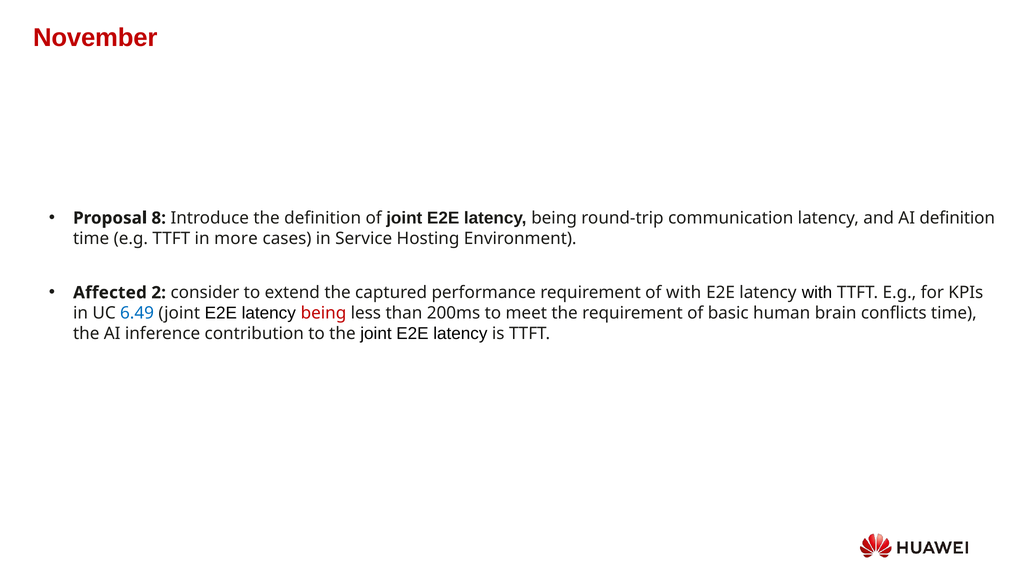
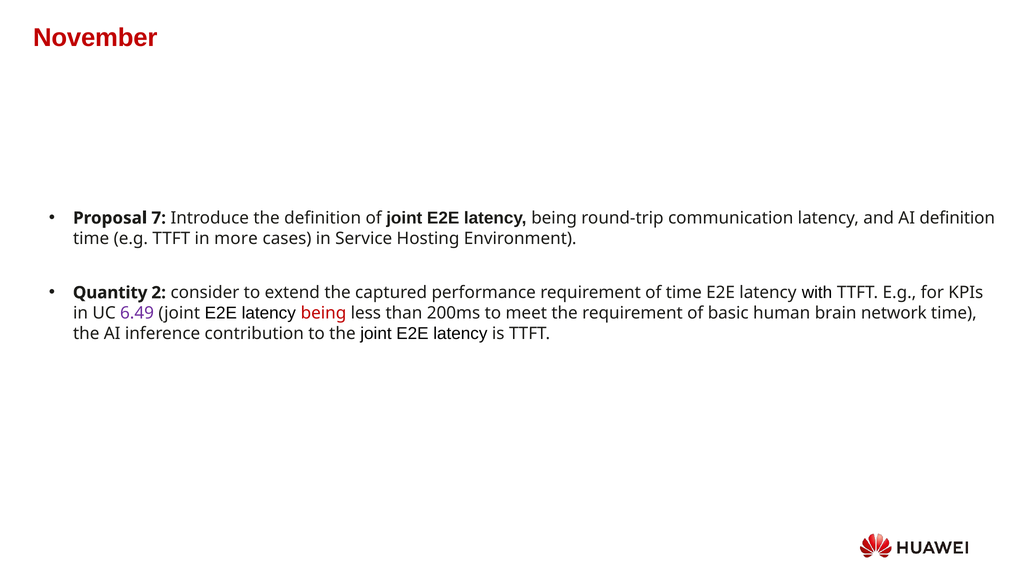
8: 8 -> 7
Affected: Affected -> Quantity
of with: with -> time
6.49 colour: blue -> purple
conflicts: conflicts -> network
